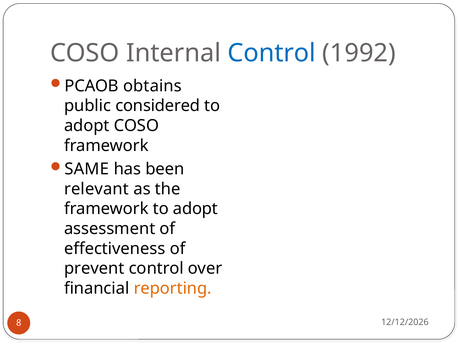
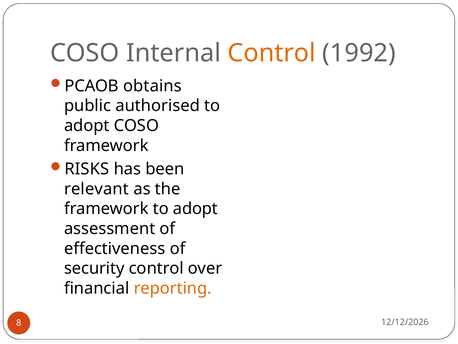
Control at (272, 53) colour: blue -> orange
considered: considered -> authorised
SAME: SAME -> RISKS
prevent: prevent -> security
